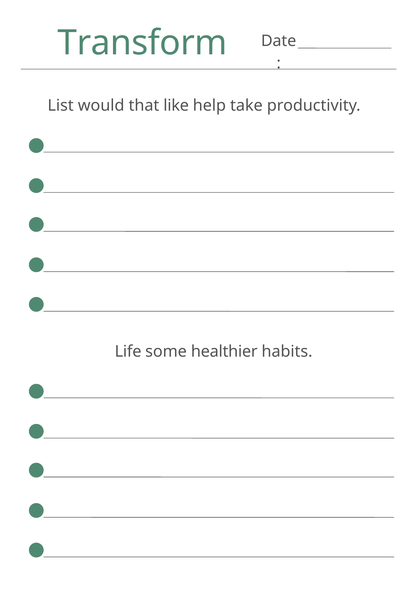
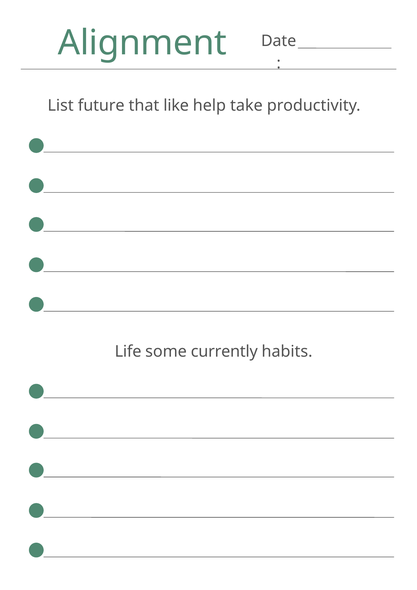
Transform: Transform -> Alignment
would: would -> future
healthier: healthier -> currently
